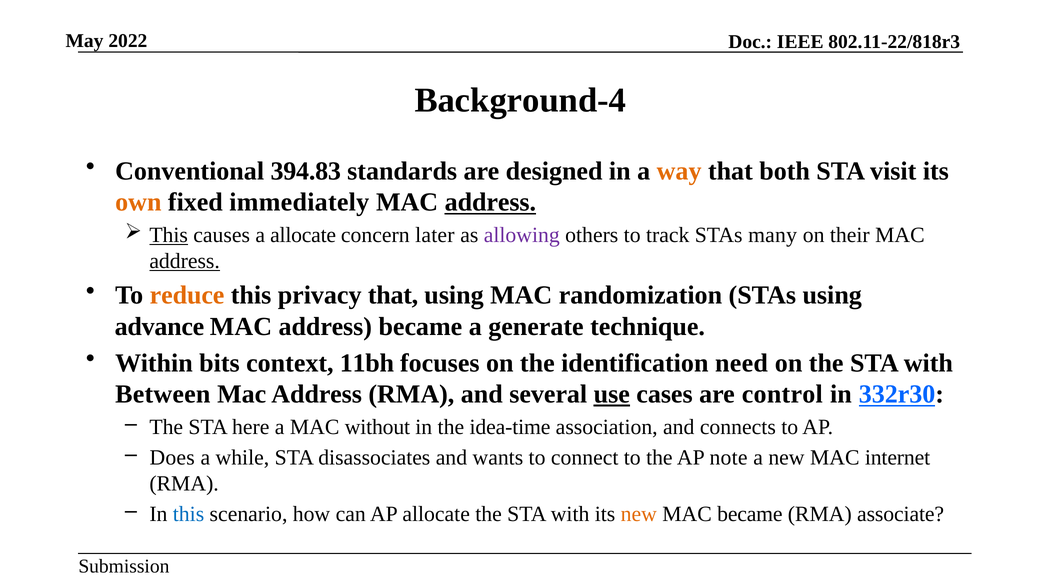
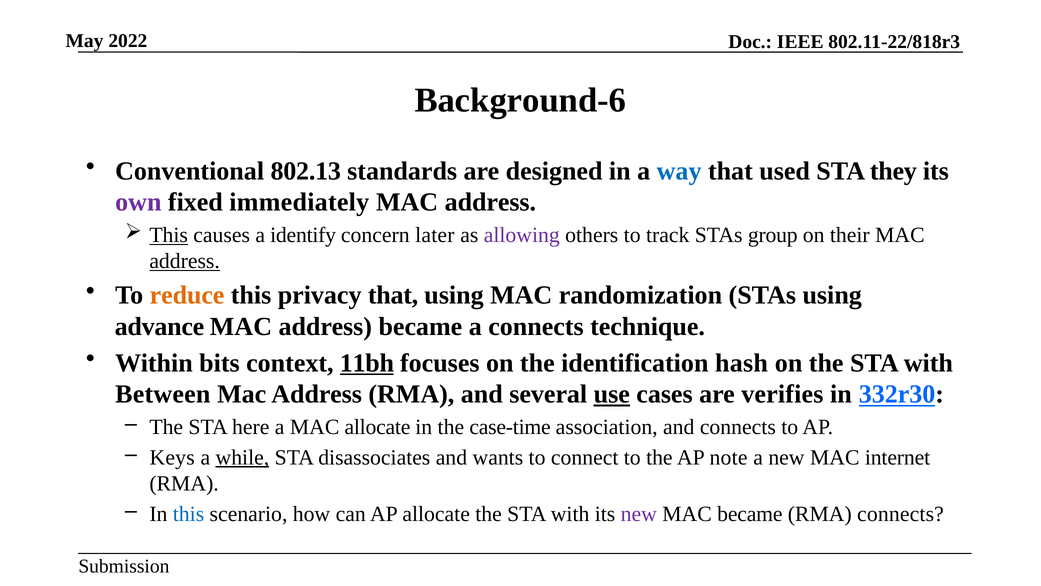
Background-4: Background-4 -> Background-6
394.83: 394.83 -> 802.13
way colour: orange -> blue
both: both -> used
visit: visit -> they
own colour: orange -> purple
address at (490, 202) underline: present -> none
a allocate: allocate -> identify
many: many -> group
a generate: generate -> connects
11bh underline: none -> present
need: need -> hash
control: control -> verifies
MAC without: without -> allocate
idea-time: idea-time -> case-time
Does: Does -> Keys
while underline: none -> present
new at (639, 514) colour: orange -> purple
RMA associate: associate -> connects
